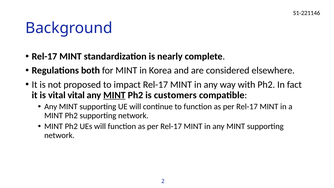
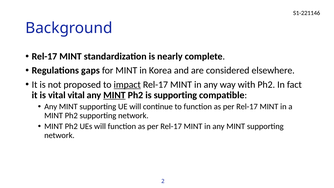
both: both -> gaps
impact underline: none -> present
is customers: customers -> supporting
